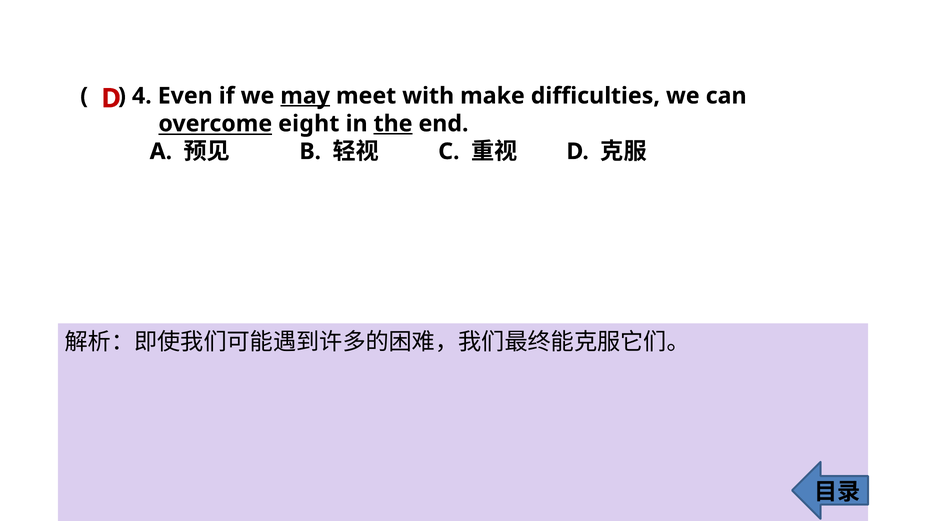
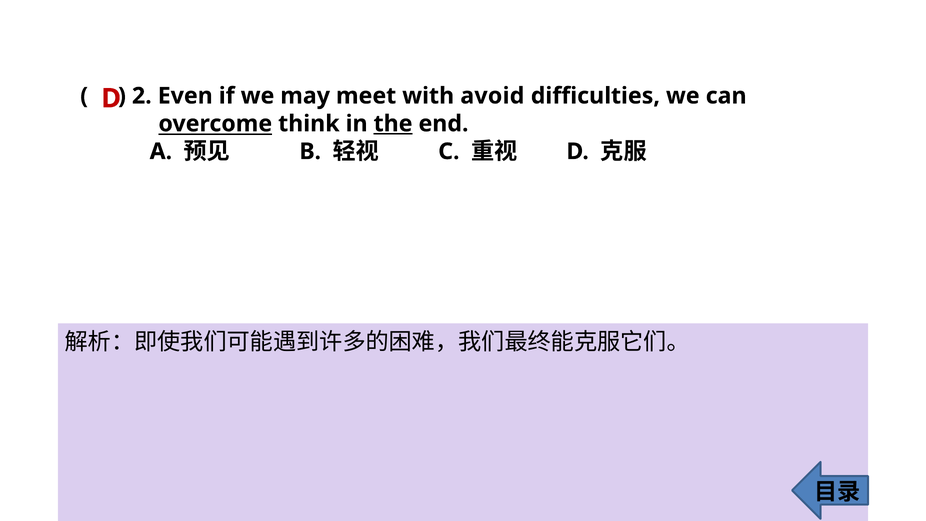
4: 4 -> 2
may underline: present -> none
make: make -> avoid
eight: eight -> think
